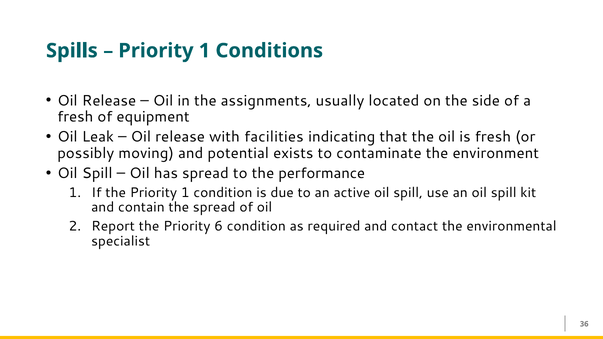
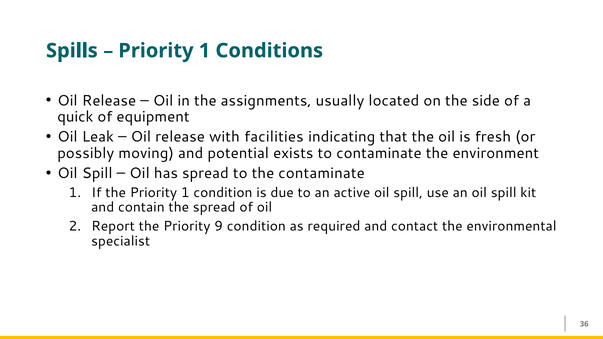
fresh at (75, 117): fresh -> quick
the performance: performance -> contaminate
6: 6 -> 9
